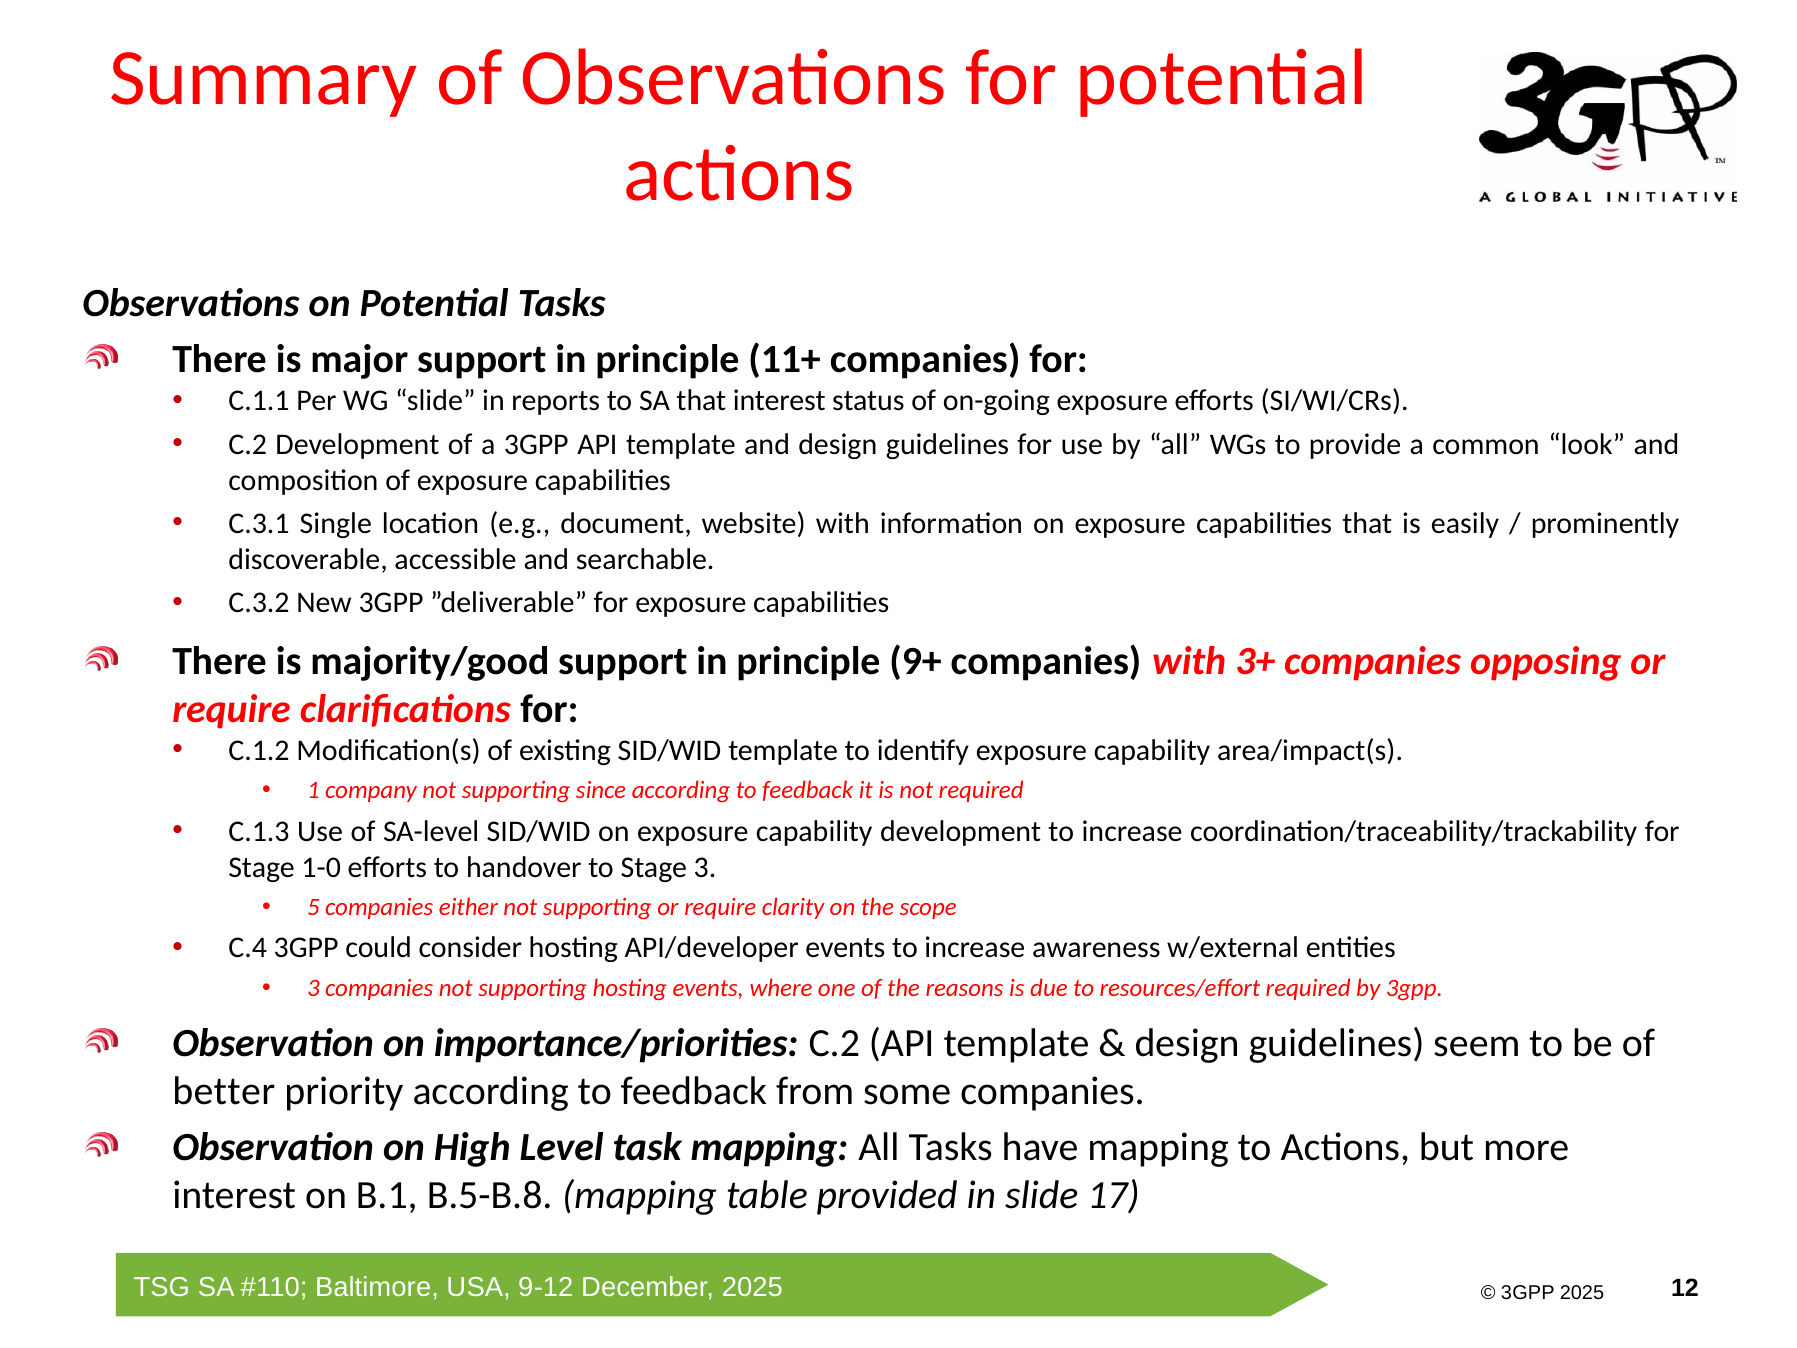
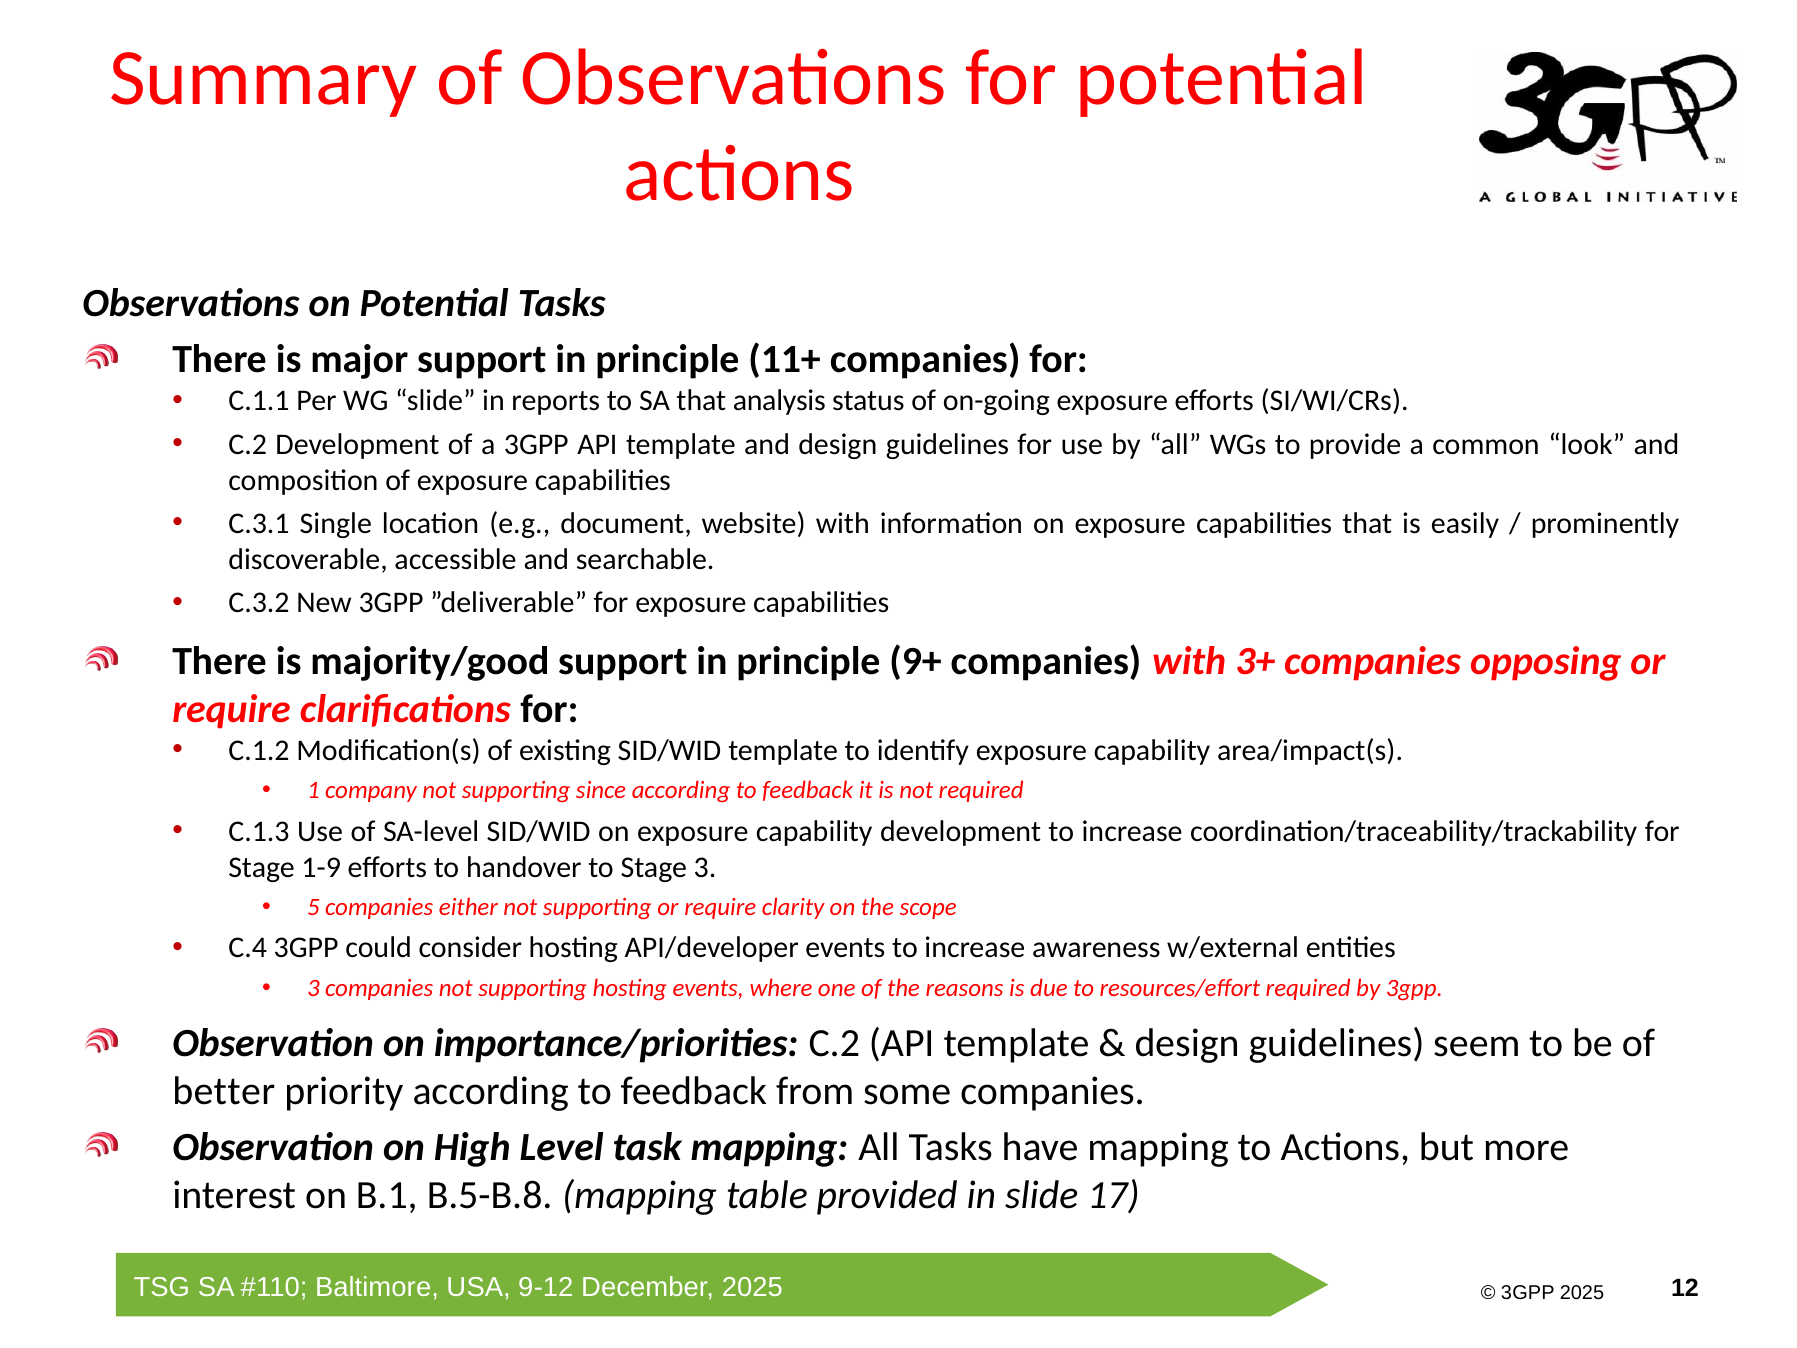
that interest: interest -> analysis
1-0: 1-0 -> 1-9
